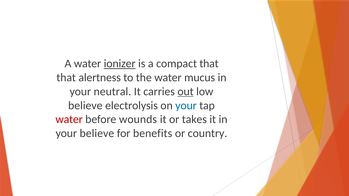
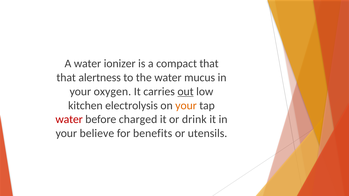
ionizer underline: present -> none
neutral: neutral -> oxygen
believe at (85, 106): believe -> kitchen
your at (186, 106) colour: blue -> orange
wounds: wounds -> charged
takes: takes -> drink
country: country -> utensils
